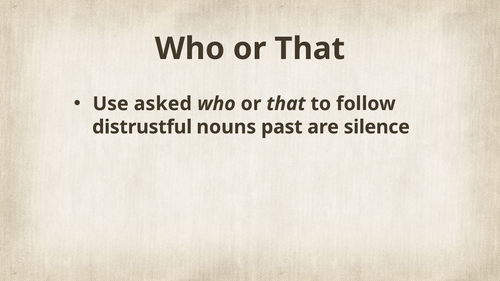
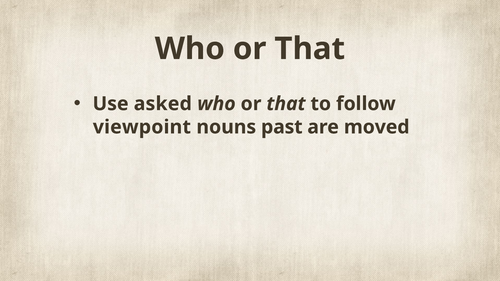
distrustful: distrustful -> viewpoint
silence: silence -> moved
